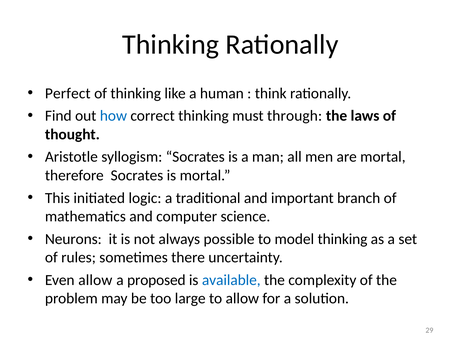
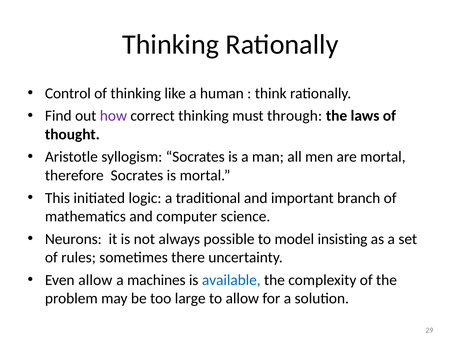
Perfect: Perfect -> Control
how colour: blue -> purple
model thinking: thinking -> insisting
proposed: proposed -> machines
